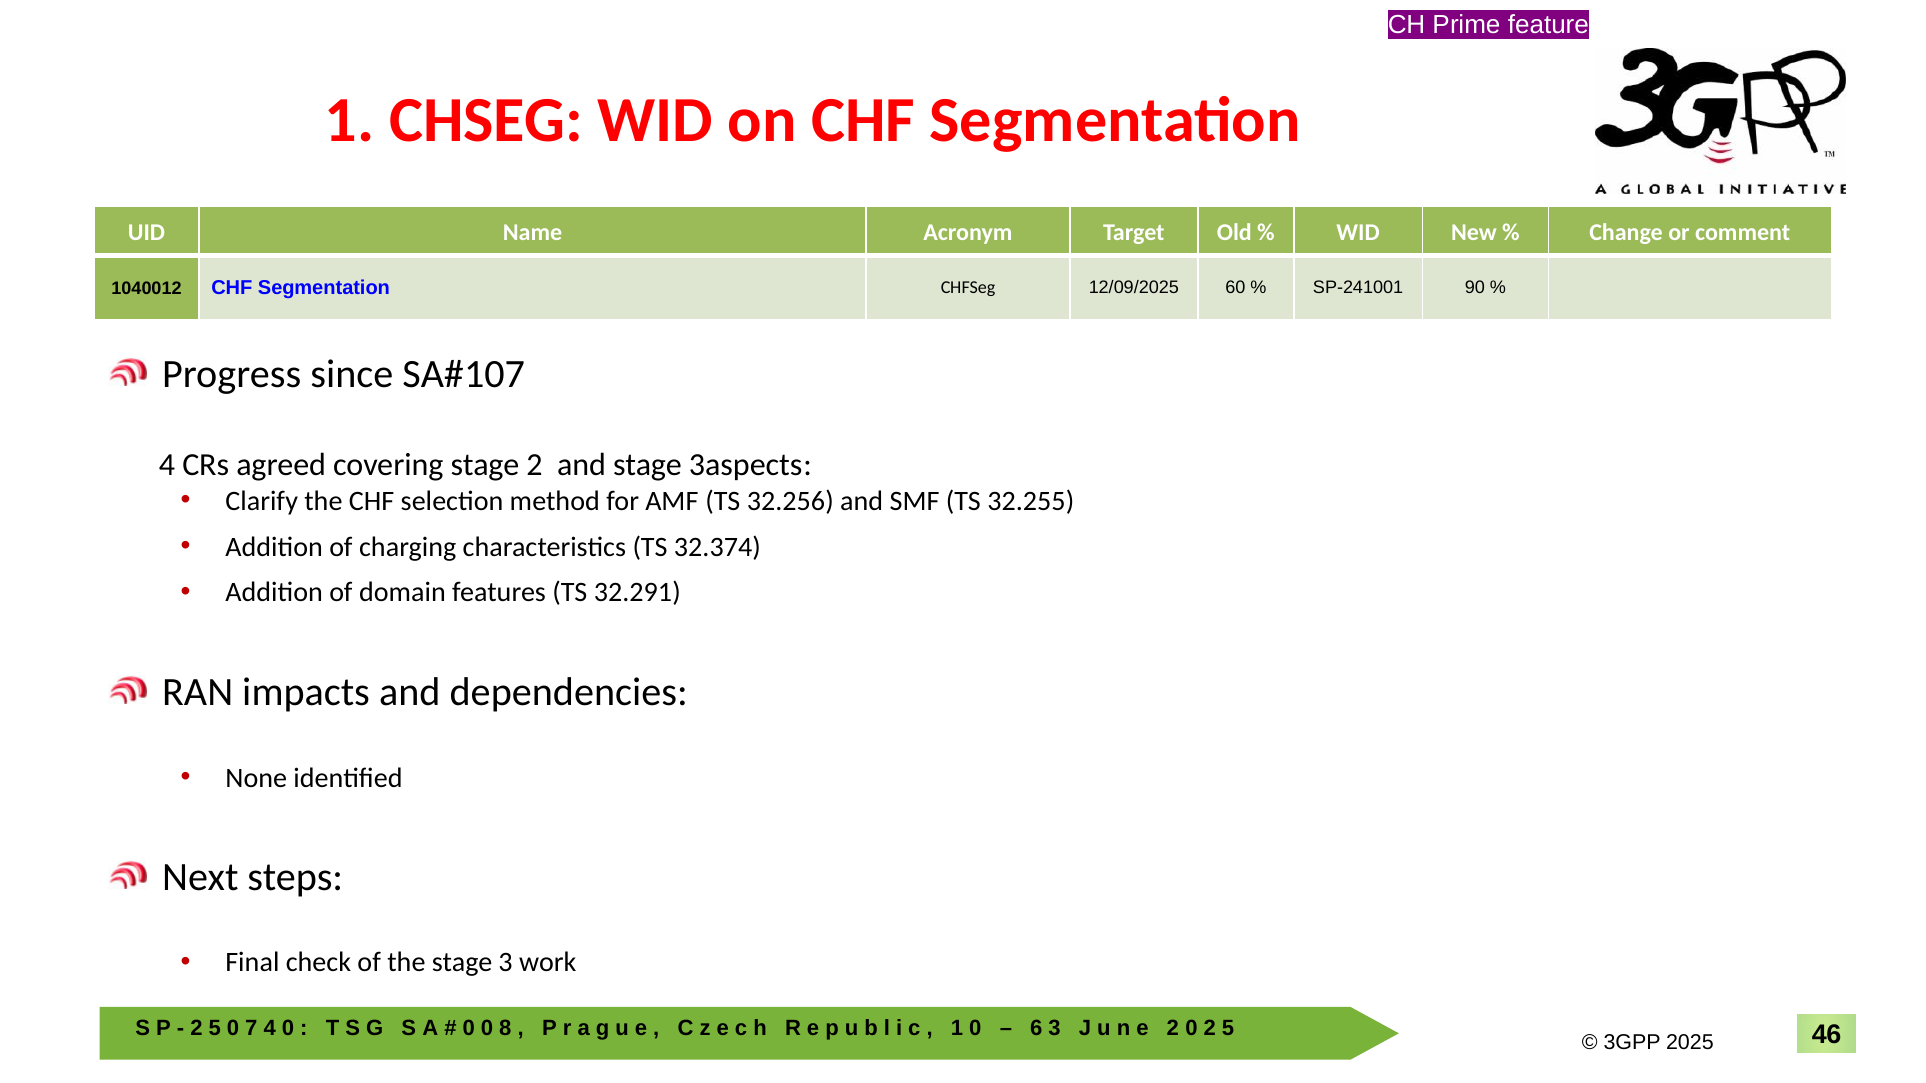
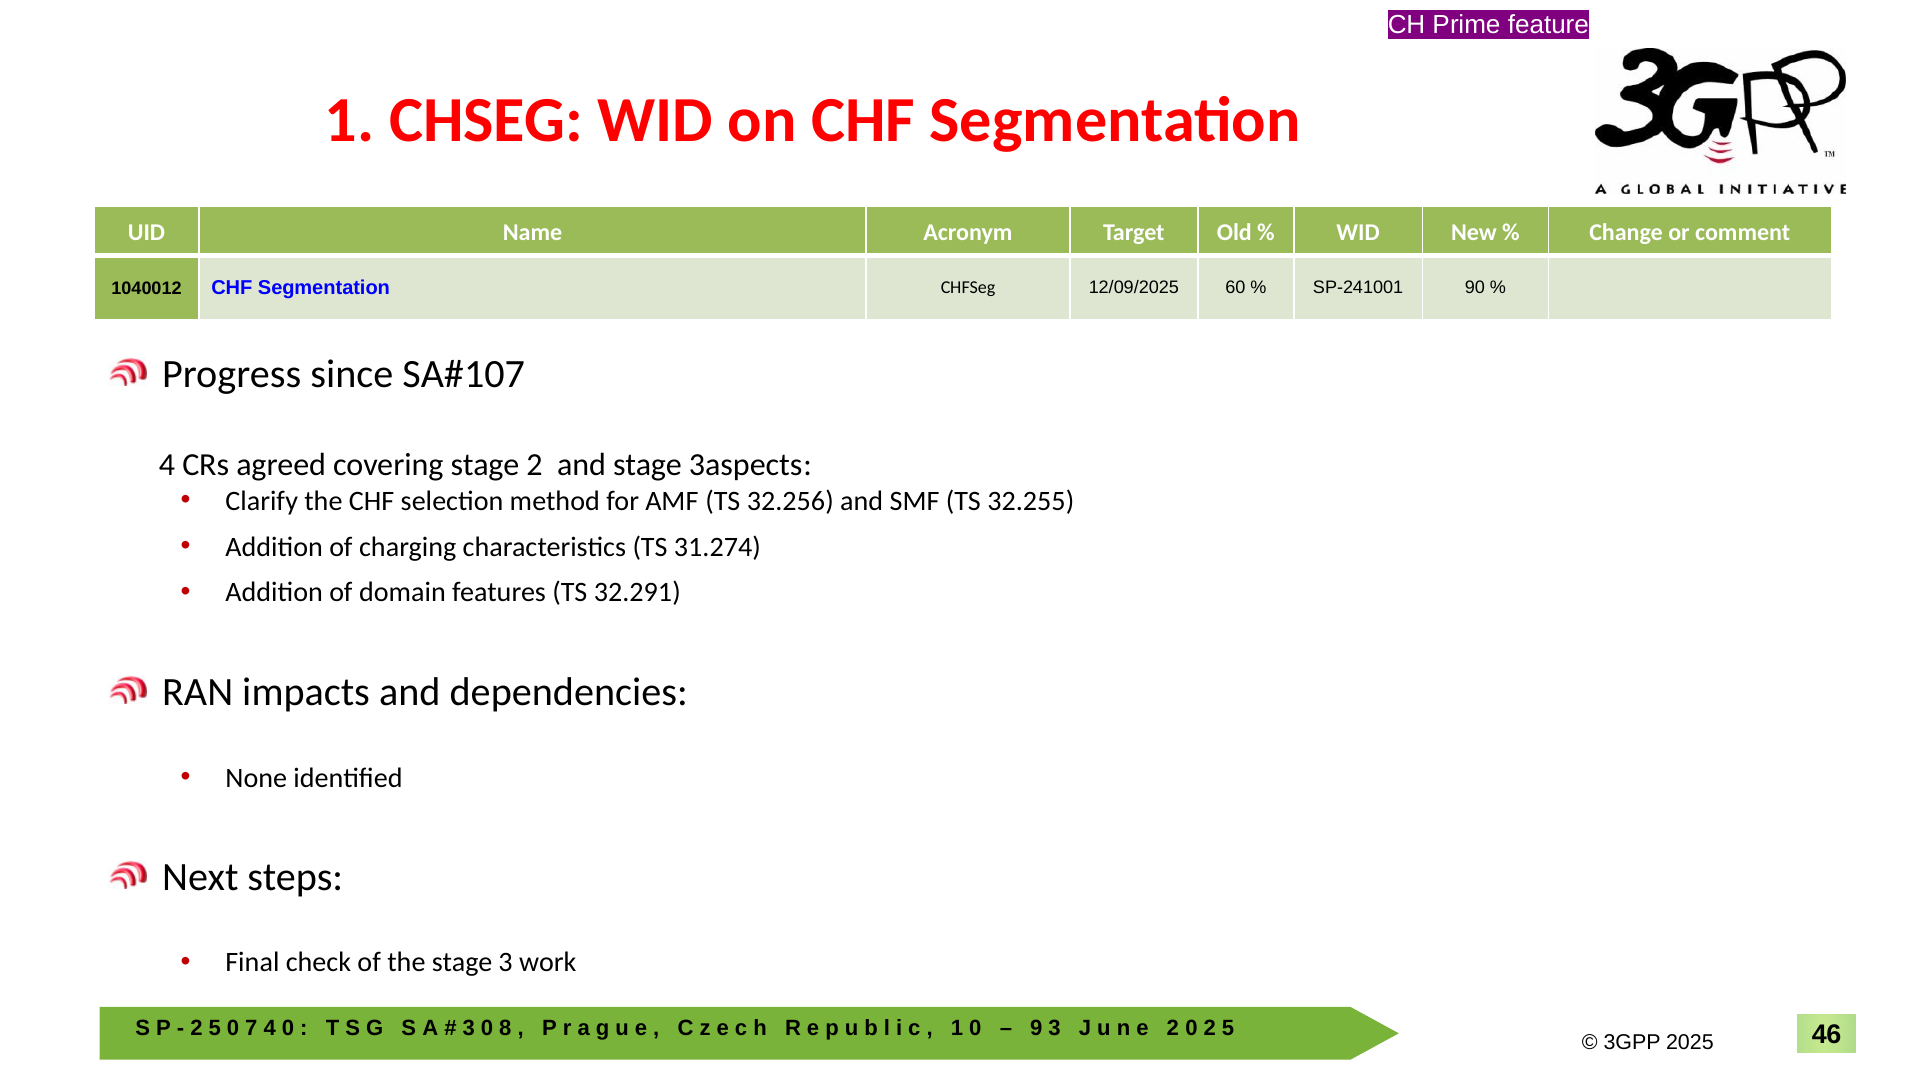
32.374: 32.374 -> 31.274
0 at (469, 1029): 0 -> 3
6: 6 -> 9
